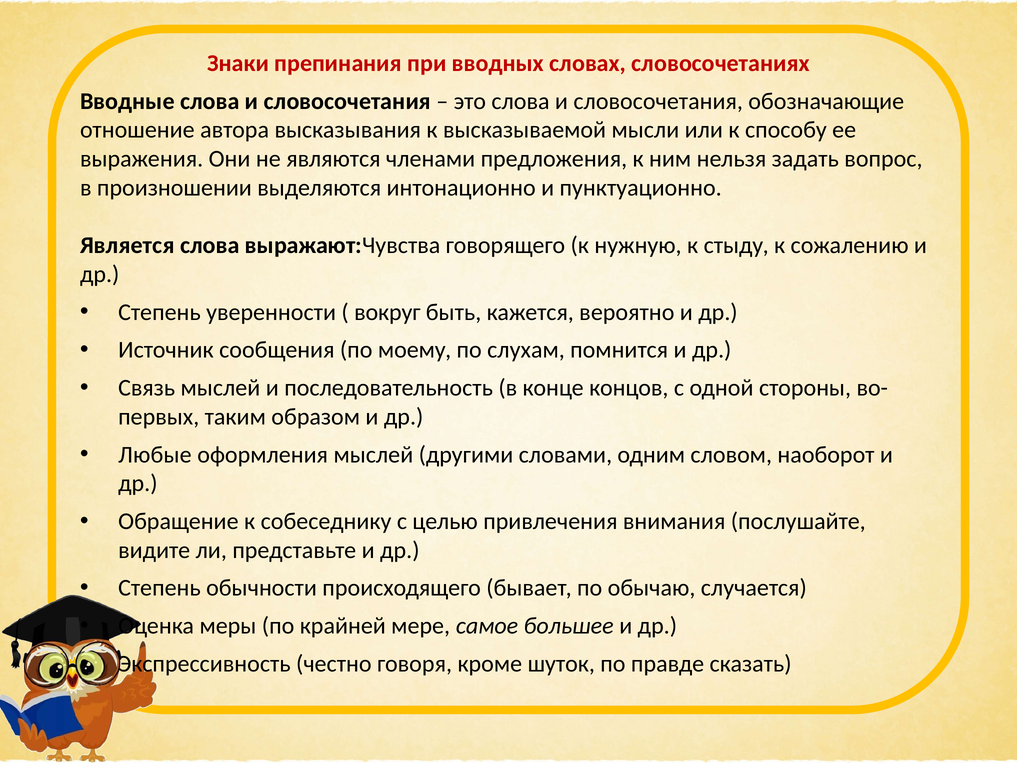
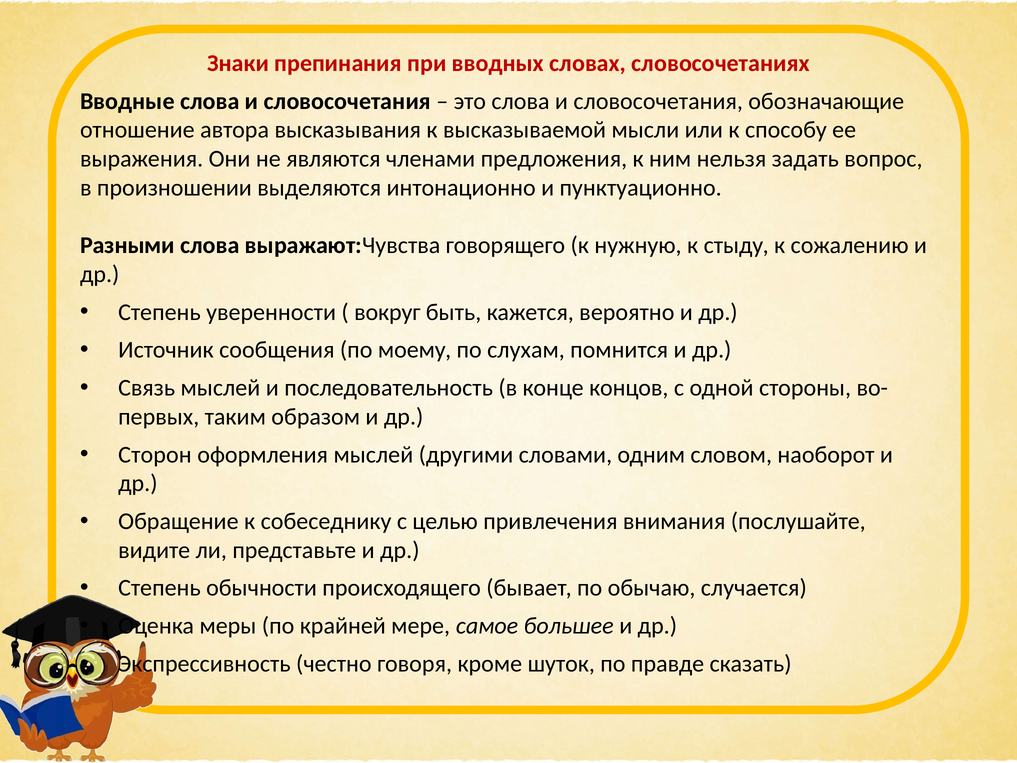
Является: Является -> Разными
Любые: Любые -> Сторон
